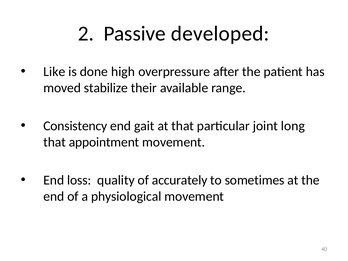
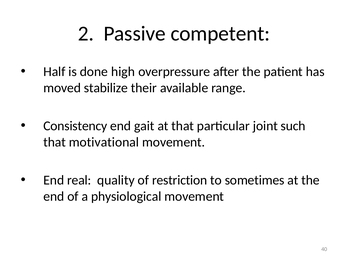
developed: developed -> competent
Like: Like -> Half
long: long -> such
appointment: appointment -> motivational
loss: loss -> real
accurately: accurately -> restriction
